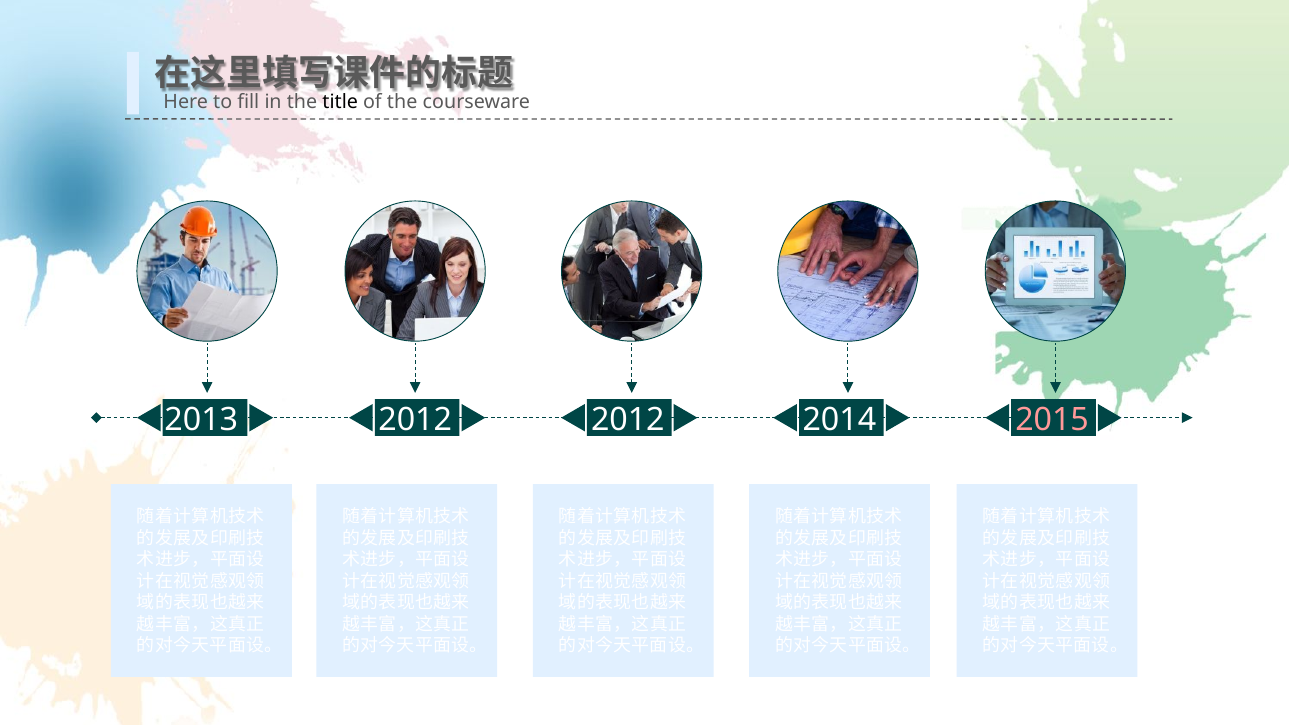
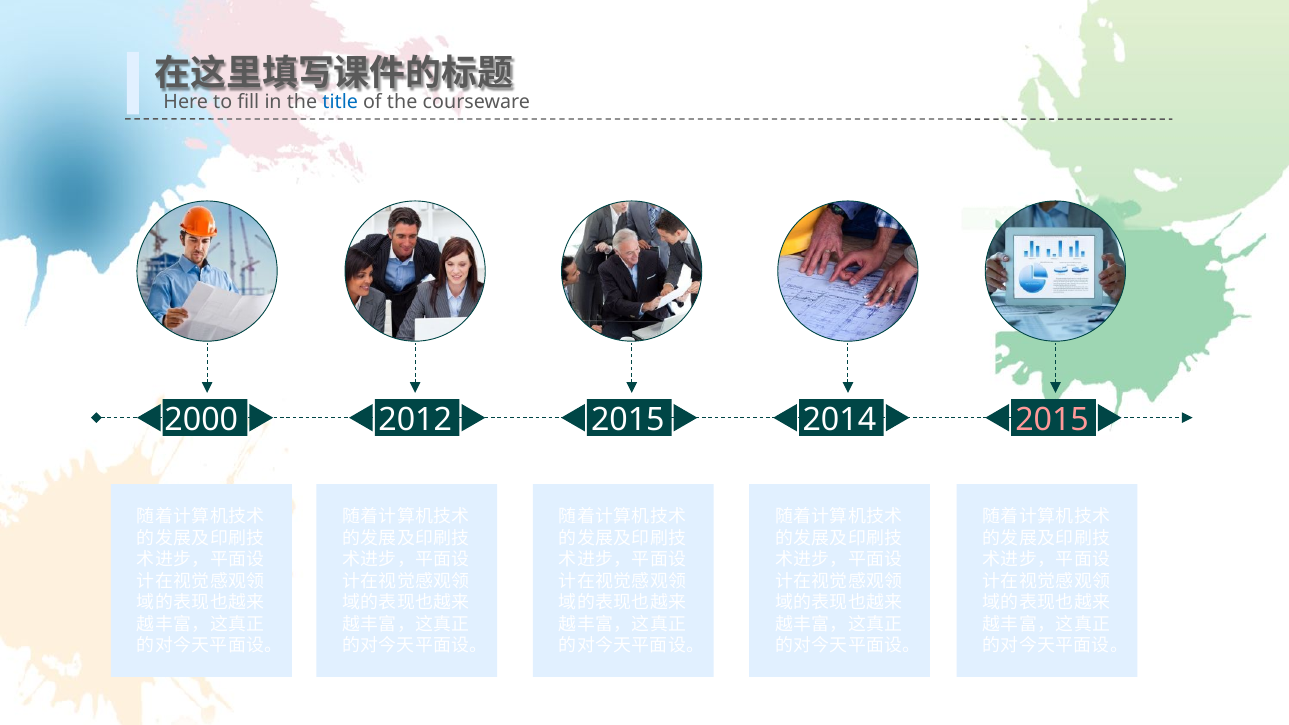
title colour: black -> blue
2013: 2013 -> 2000
2012 2012: 2012 -> 2015
